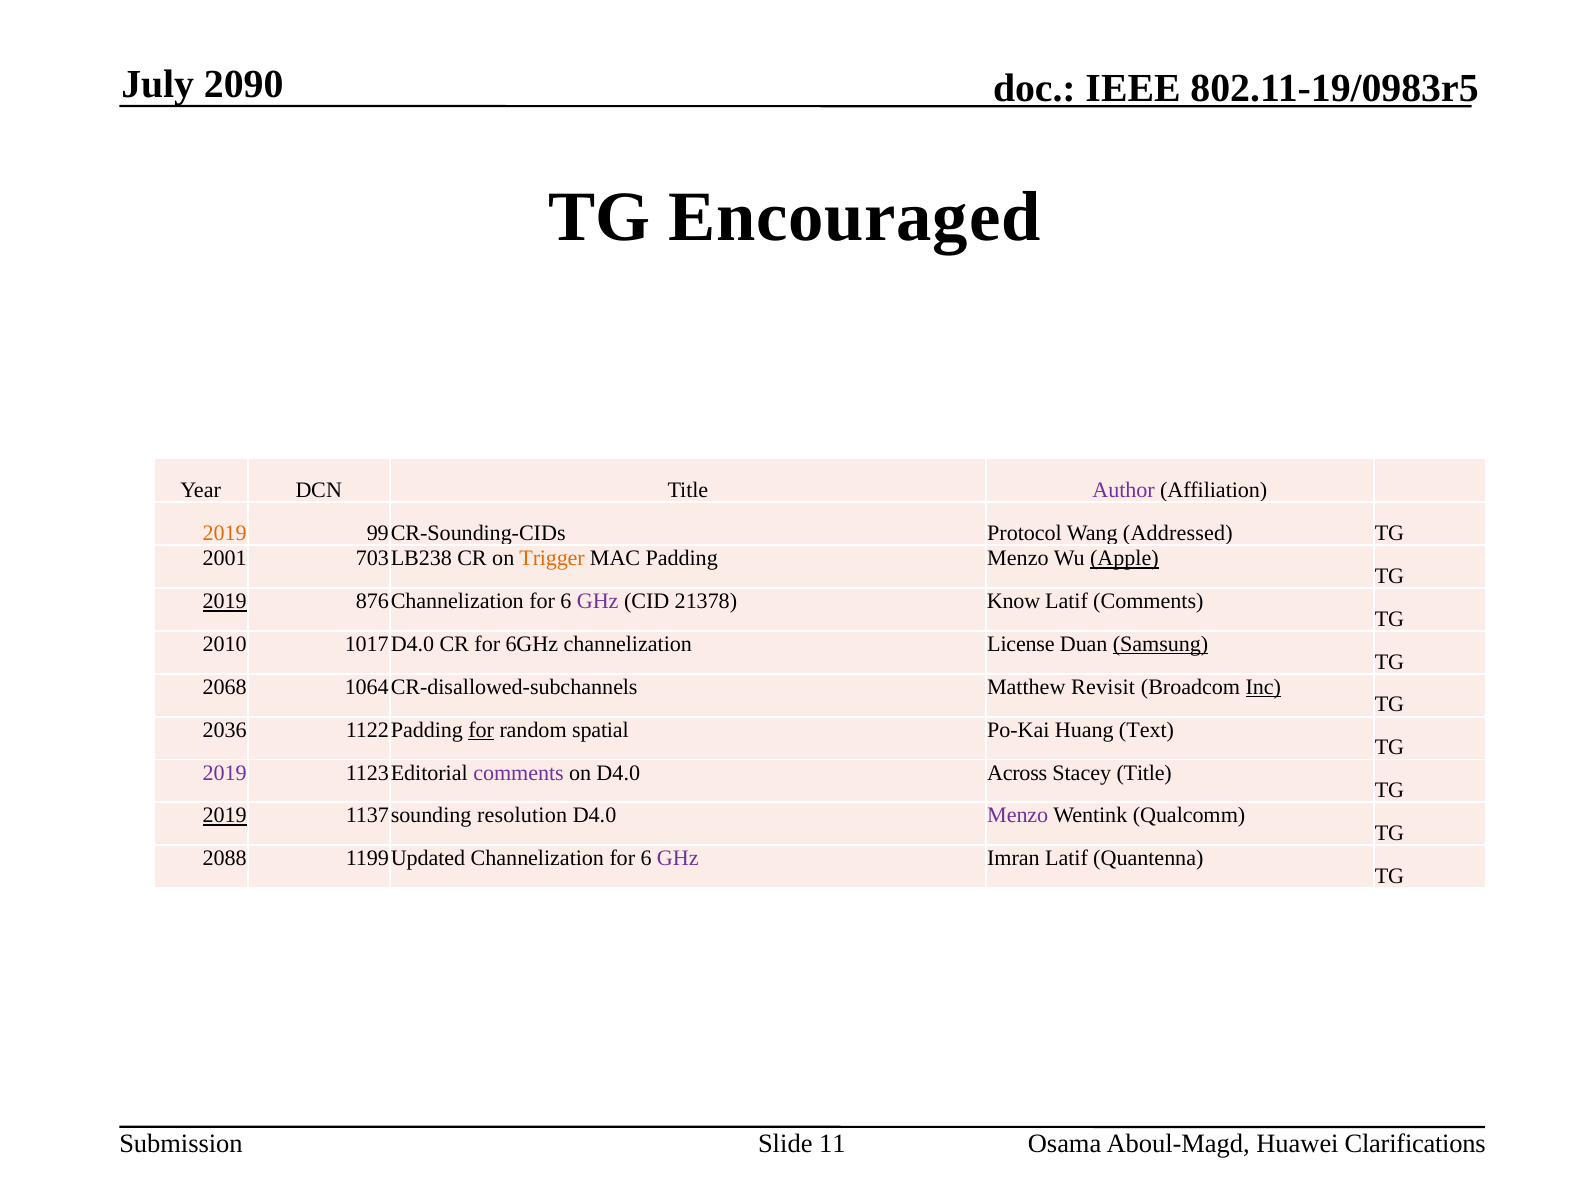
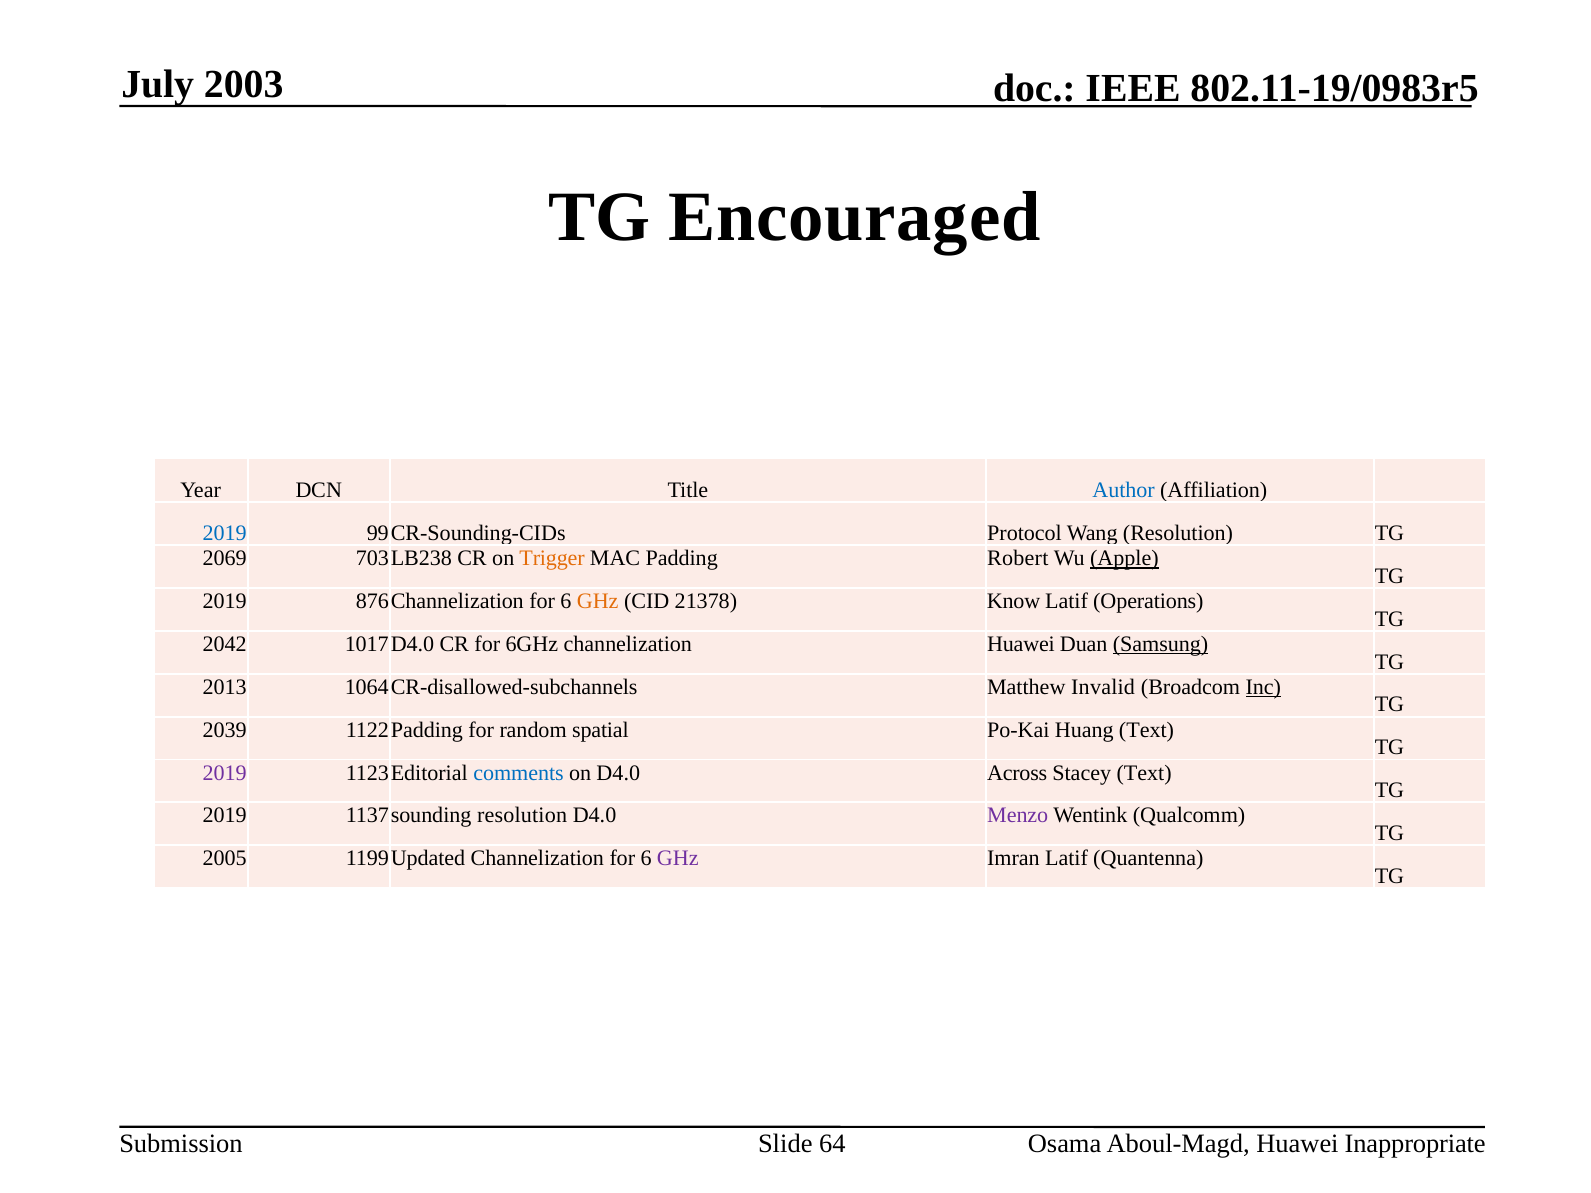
2090: 2090 -> 2003
Author colour: purple -> blue
2019 at (225, 533) colour: orange -> blue
Wang Addressed: Addressed -> Resolution
2001: 2001 -> 2069
Padding Menzo: Menzo -> Robert
2019 at (225, 602) underline: present -> none
GHz at (598, 602) colour: purple -> orange
Latif Comments: Comments -> Operations
2010: 2010 -> 2042
channelization License: License -> Huawei
2068: 2068 -> 2013
Revisit: Revisit -> Invalid
2036: 2036 -> 2039
for at (481, 730) underline: present -> none
comments at (519, 773) colour: purple -> blue
Stacey Title: Title -> Text
2019 at (225, 816) underline: present -> none
2088: 2088 -> 2005
11: 11 -> 64
Clarifications: Clarifications -> Inappropriate
